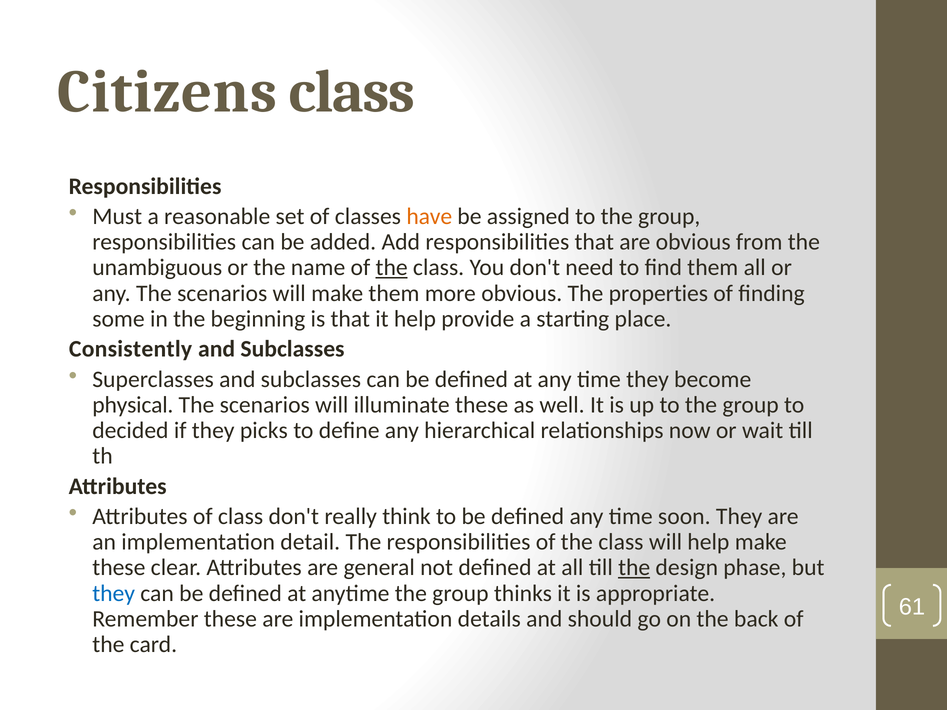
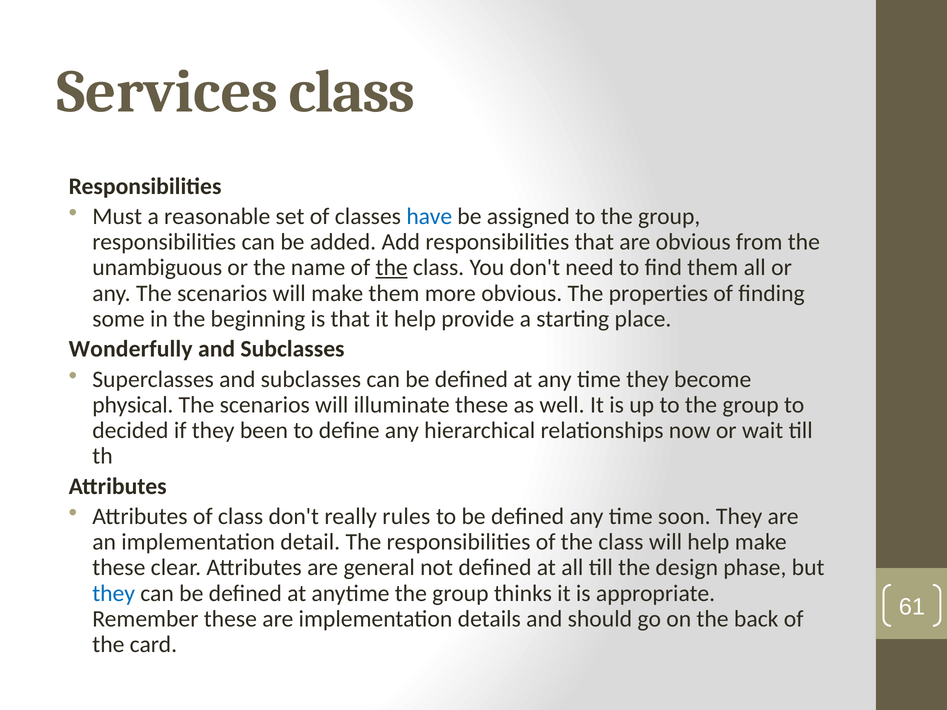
Citizens: Citizens -> Services
have colour: orange -> blue
Consistently: Consistently -> Wonderfully
picks: picks -> been
think: think -> rules
the at (634, 568) underline: present -> none
